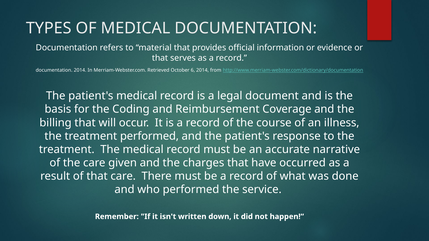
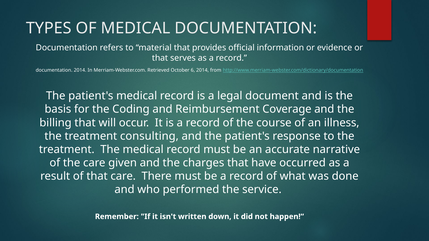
treatment performed: performed -> consulting
